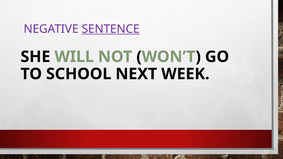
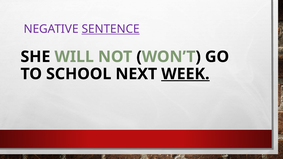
WEEK underline: none -> present
